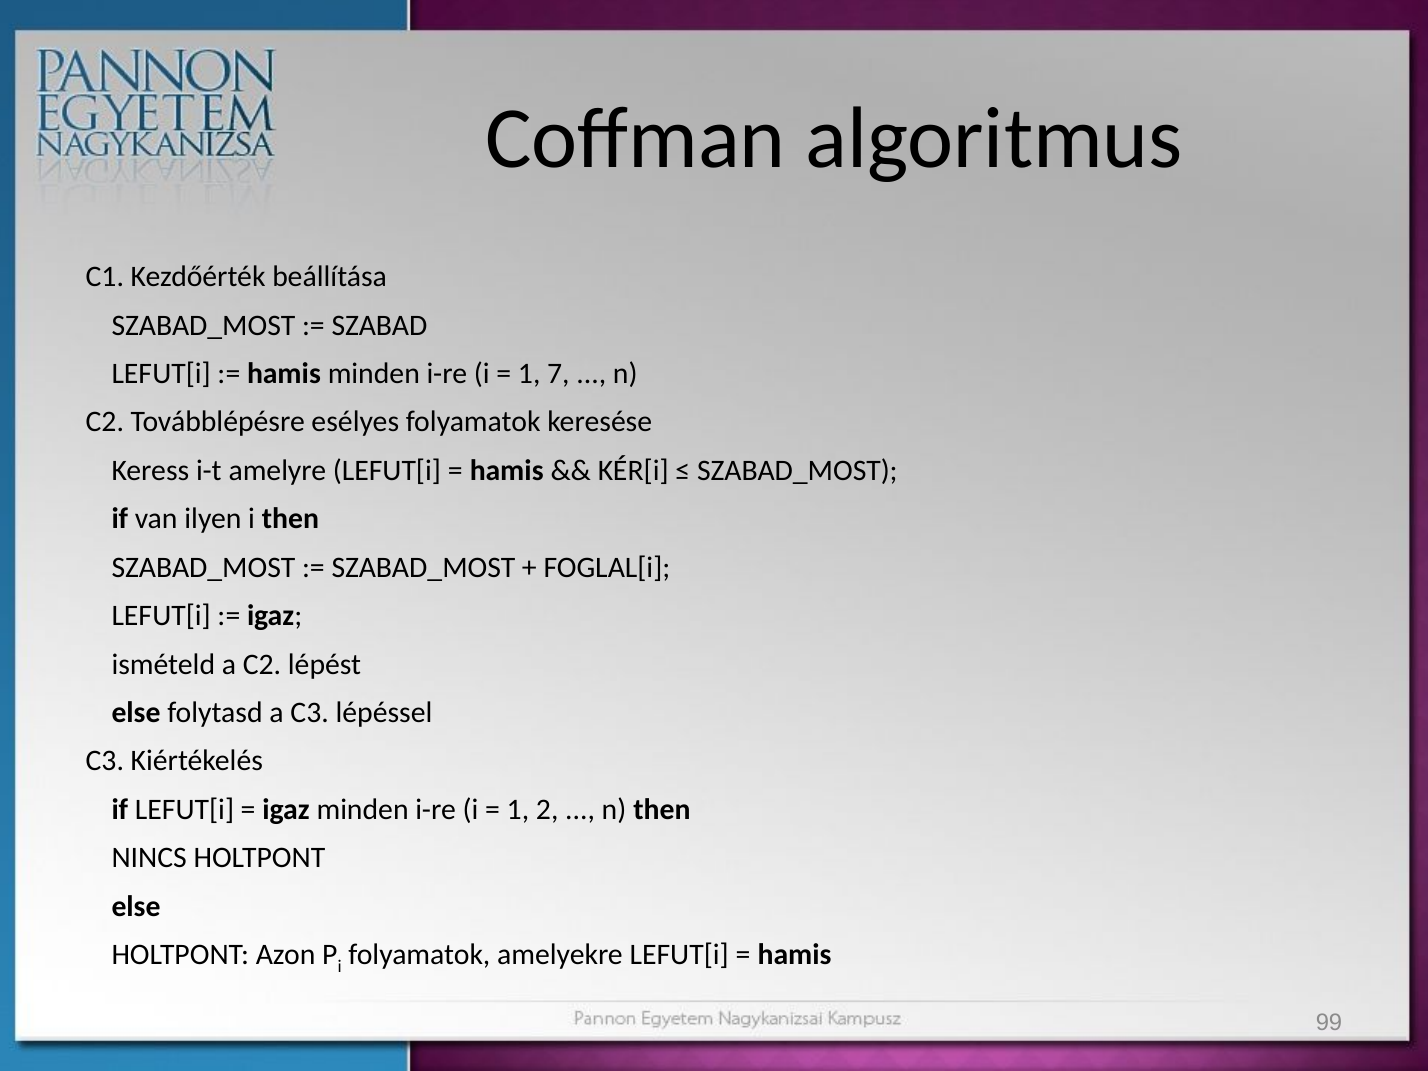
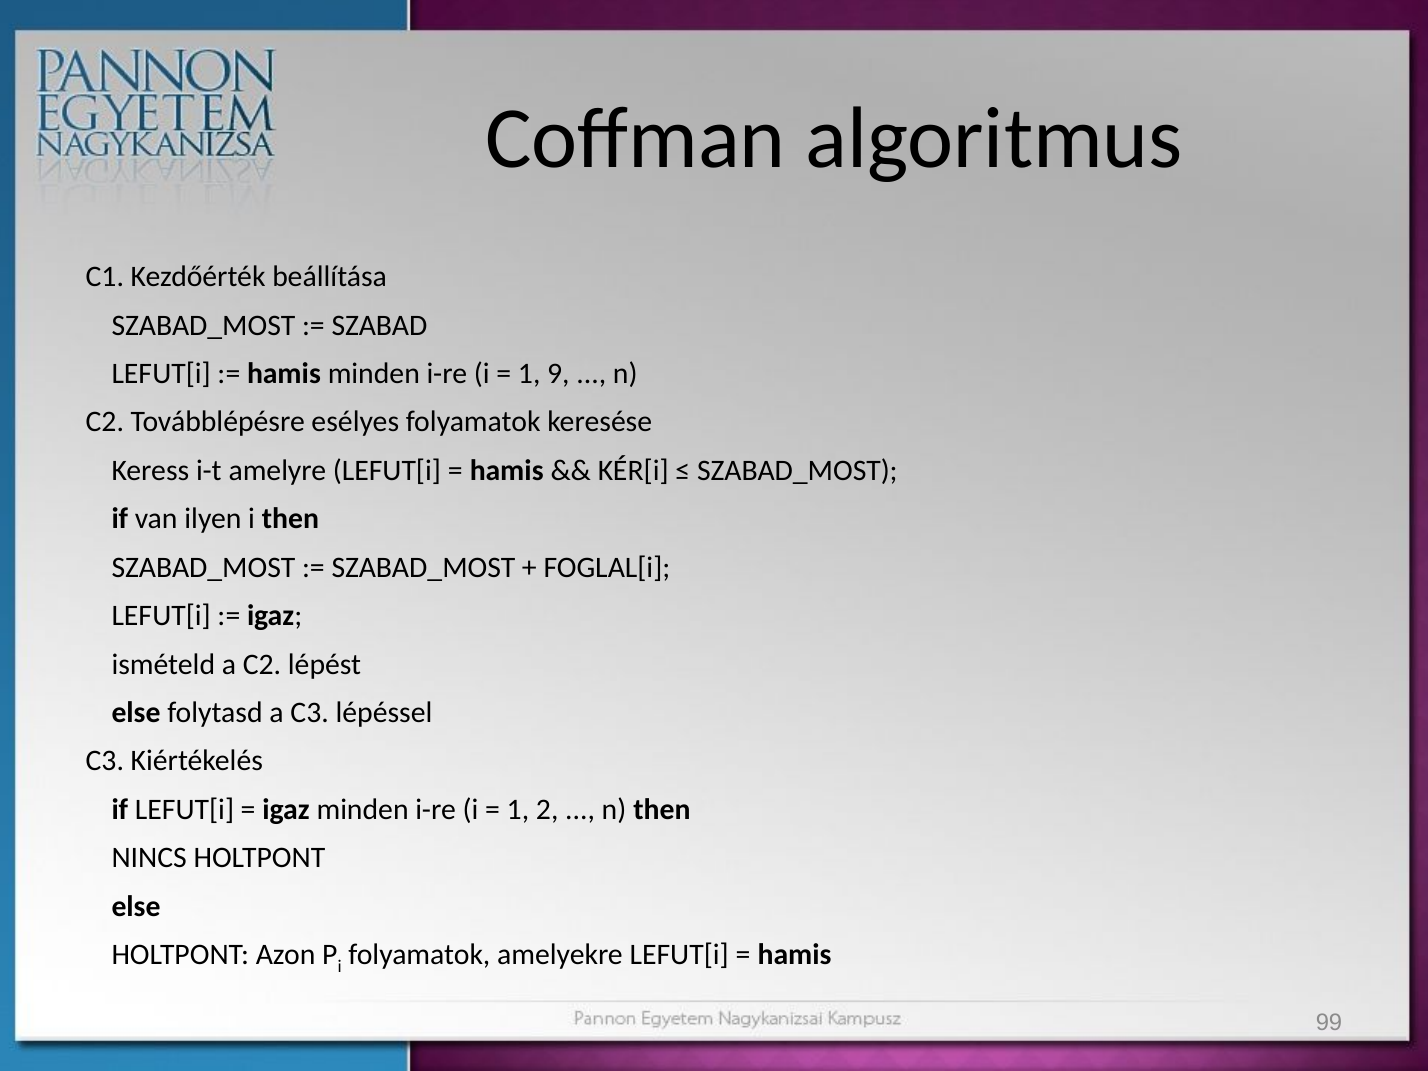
7: 7 -> 9
